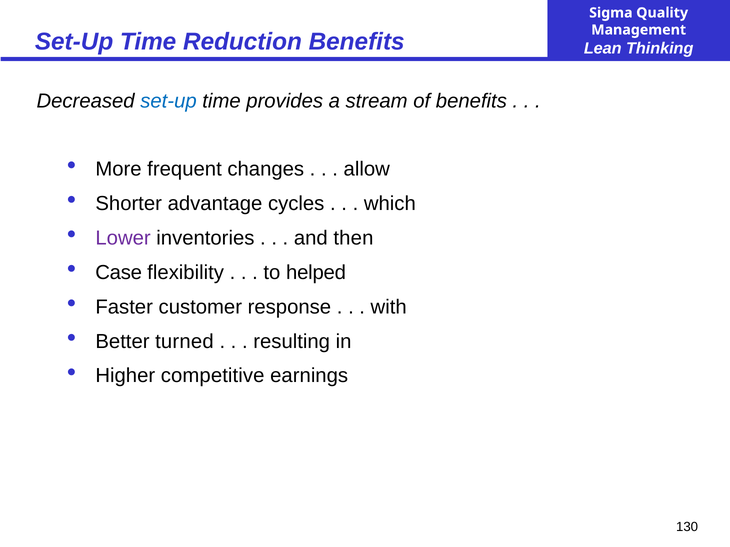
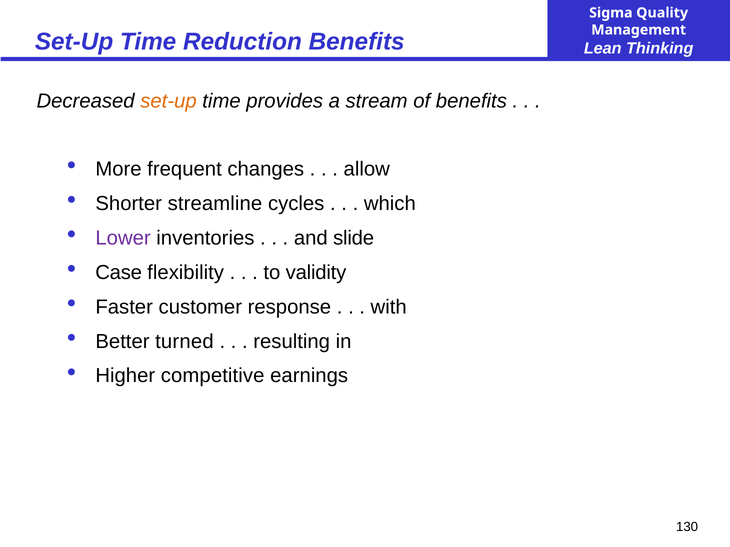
set-up at (168, 101) colour: blue -> orange
advantage: advantage -> streamline
then: then -> slide
helped: helped -> validity
